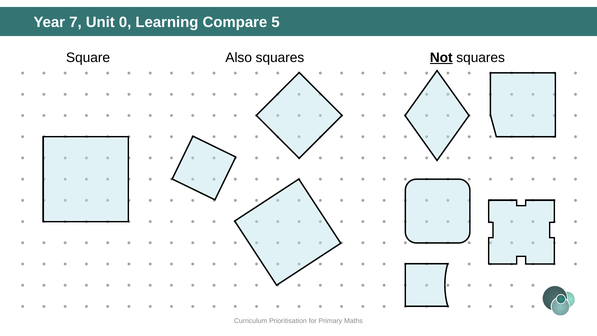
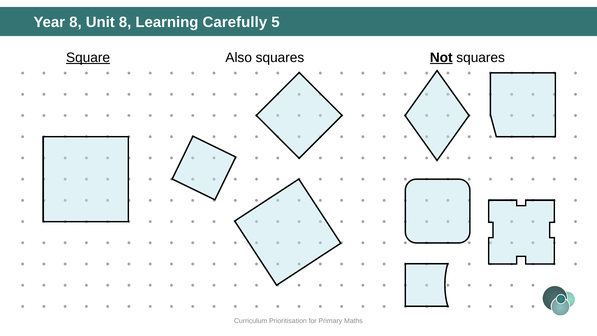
Year 7: 7 -> 8
Unit 0: 0 -> 8
Compare: Compare -> Carefully
Square underline: none -> present
